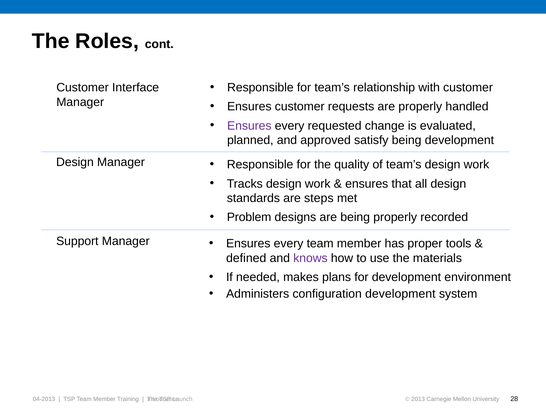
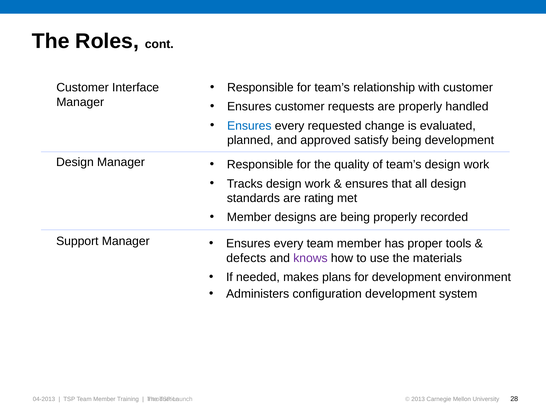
Ensures at (249, 126) colour: purple -> blue
steps: steps -> rating
Problem at (249, 218): Problem -> Member
defined: defined -> defects
